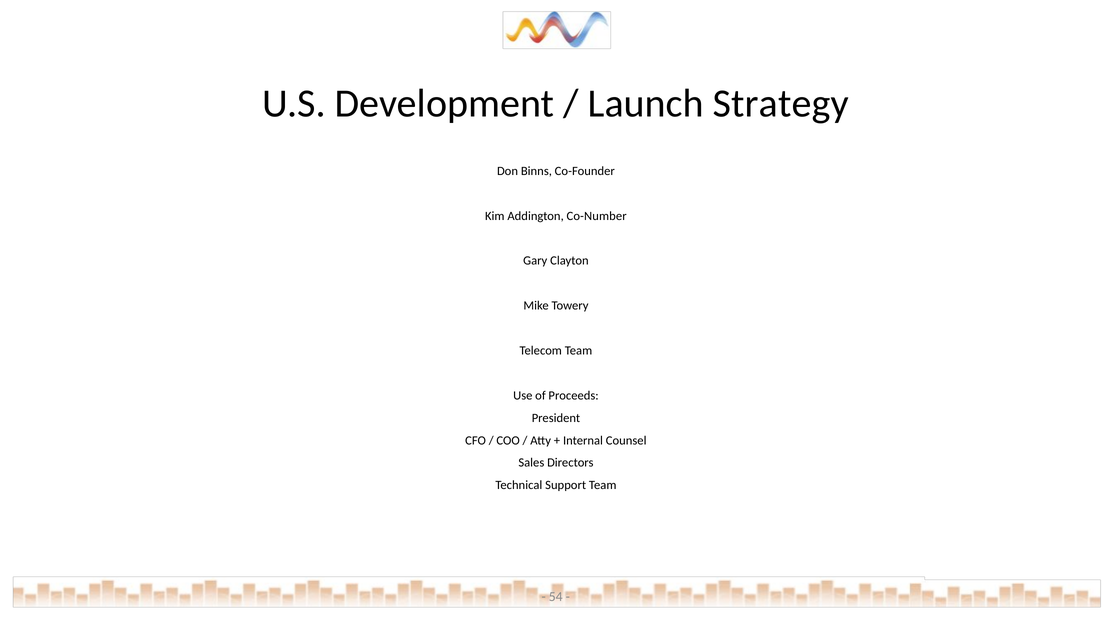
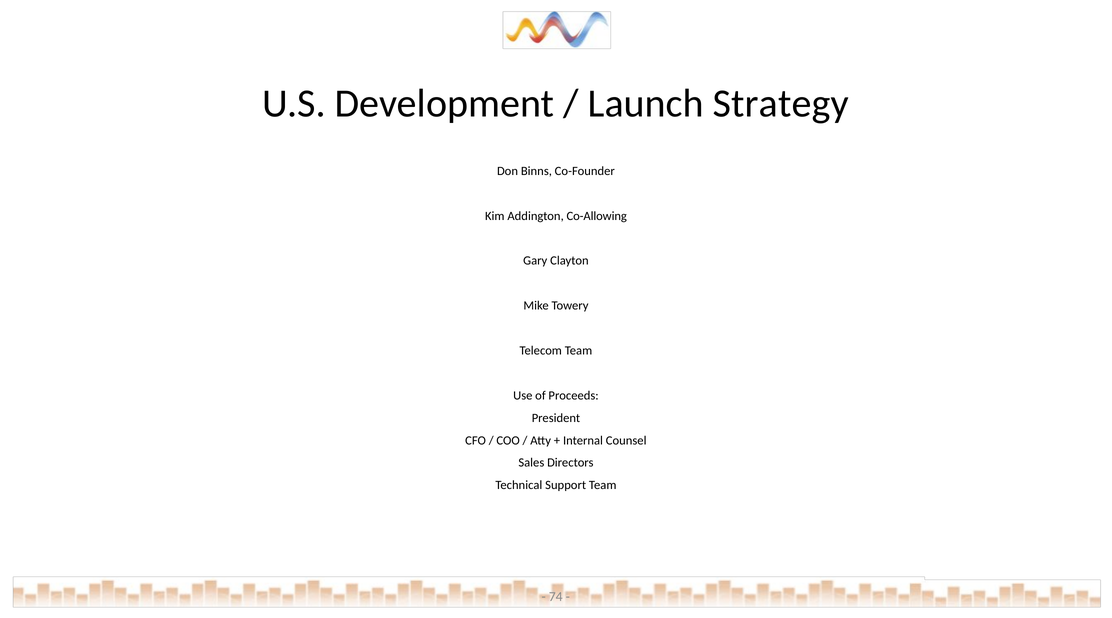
Co-Number: Co-Number -> Co-Allowing
54: 54 -> 74
